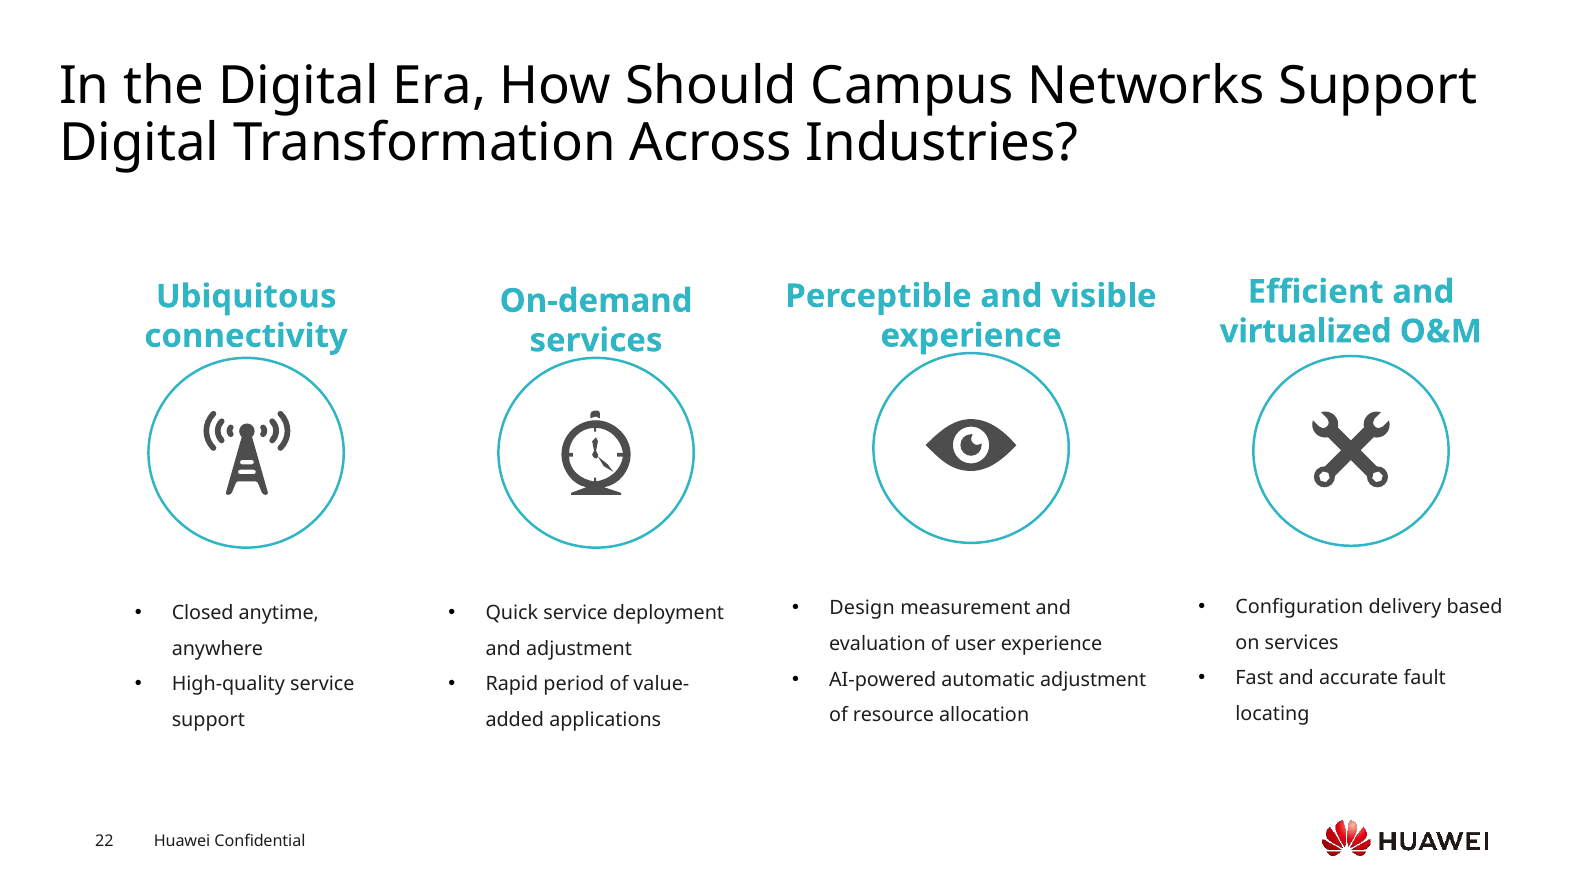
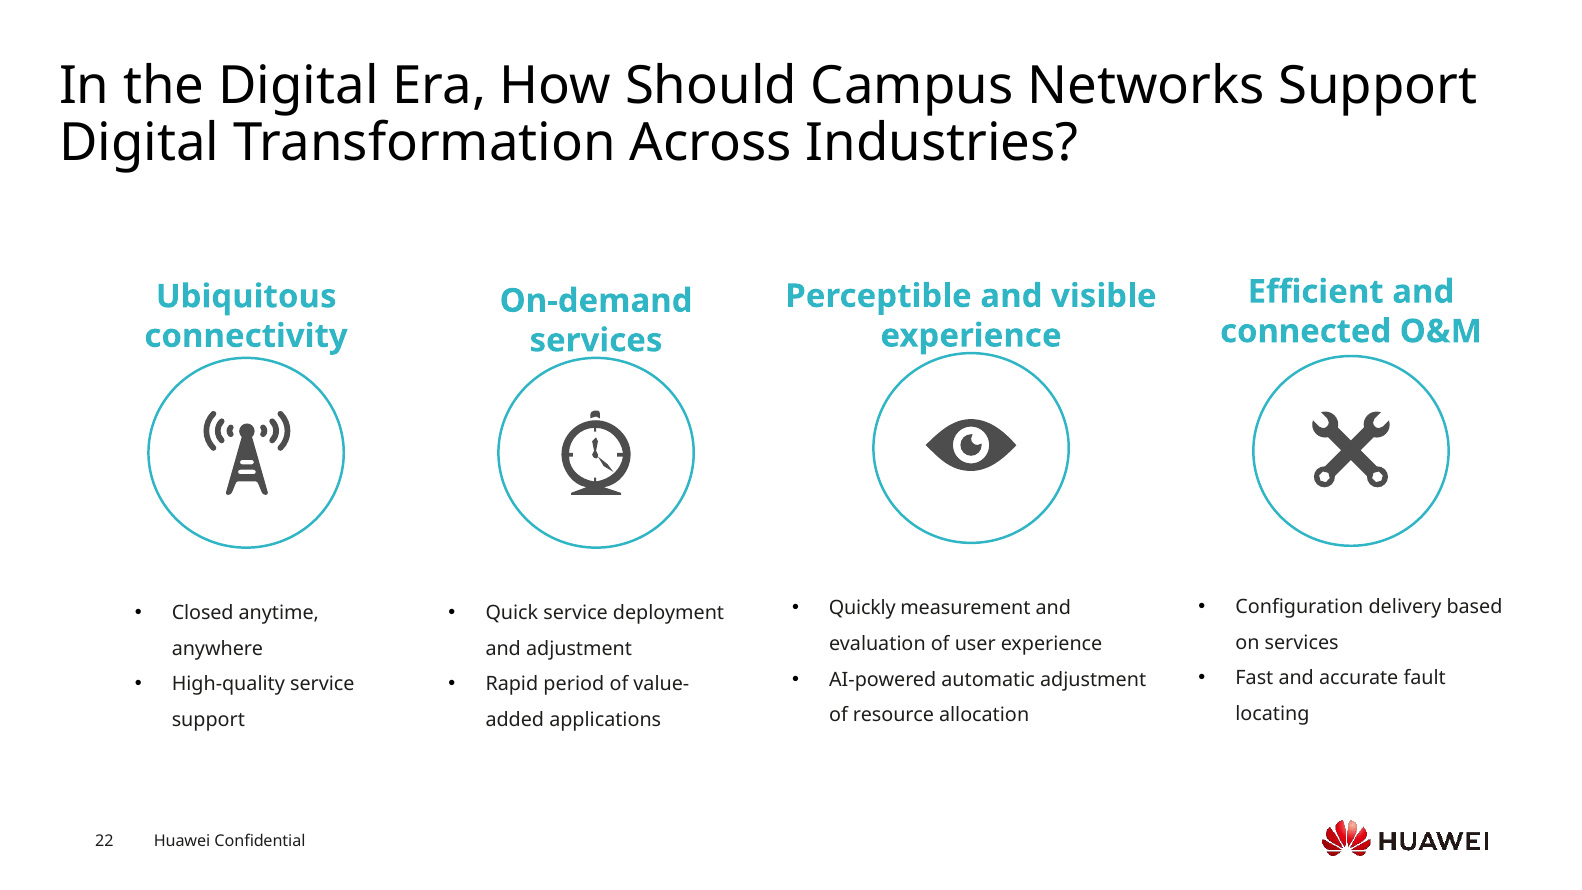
virtualized: virtualized -> connected
Design: Design -> Quickly
